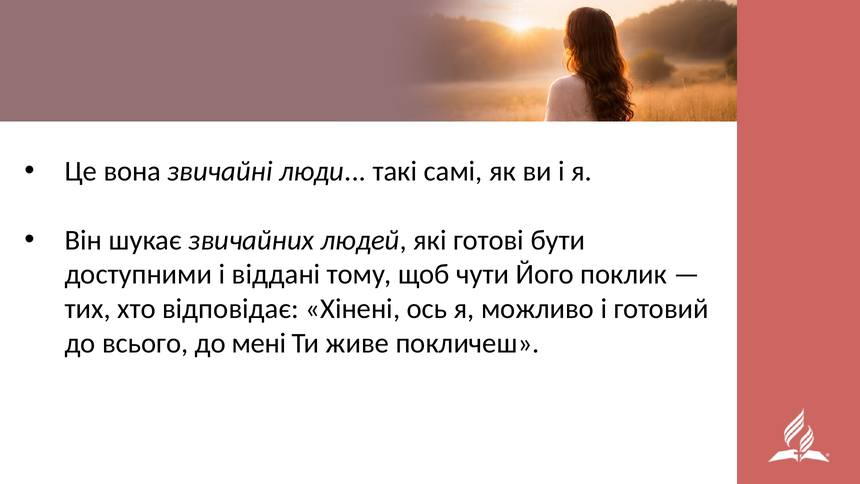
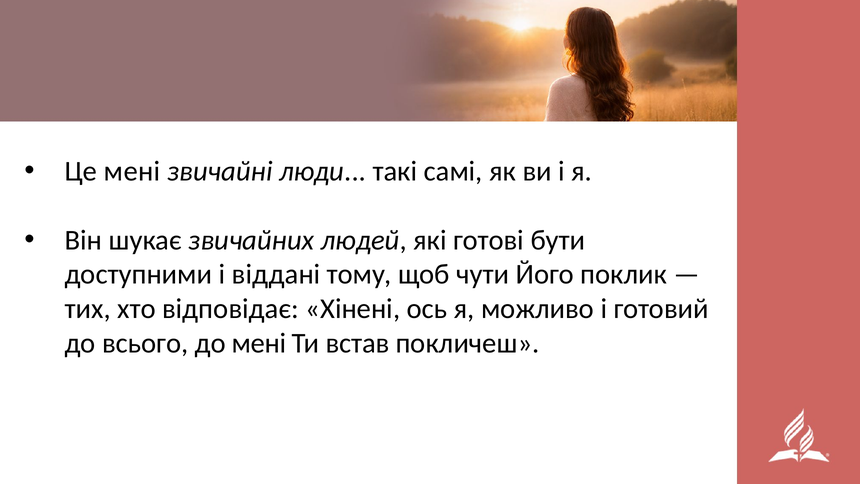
Це вона: вона -> мені
живе: живе -> встав
